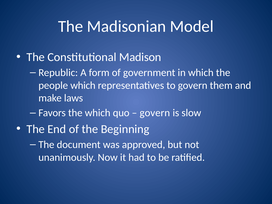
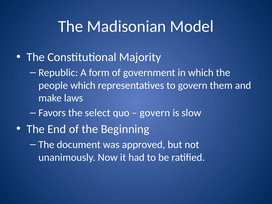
Madison: Madison -> Majority
the which: which -> select
